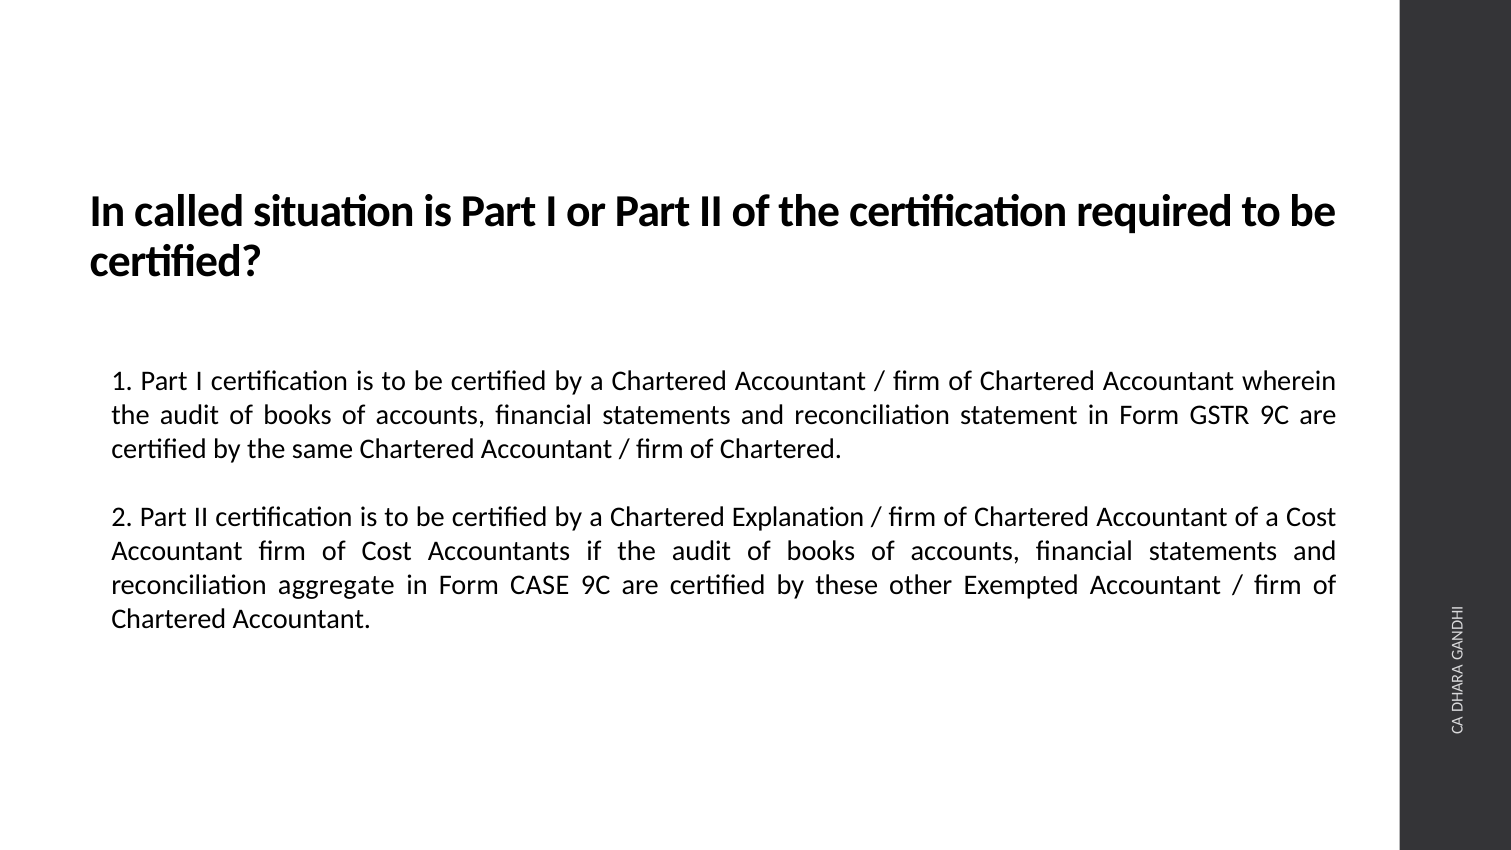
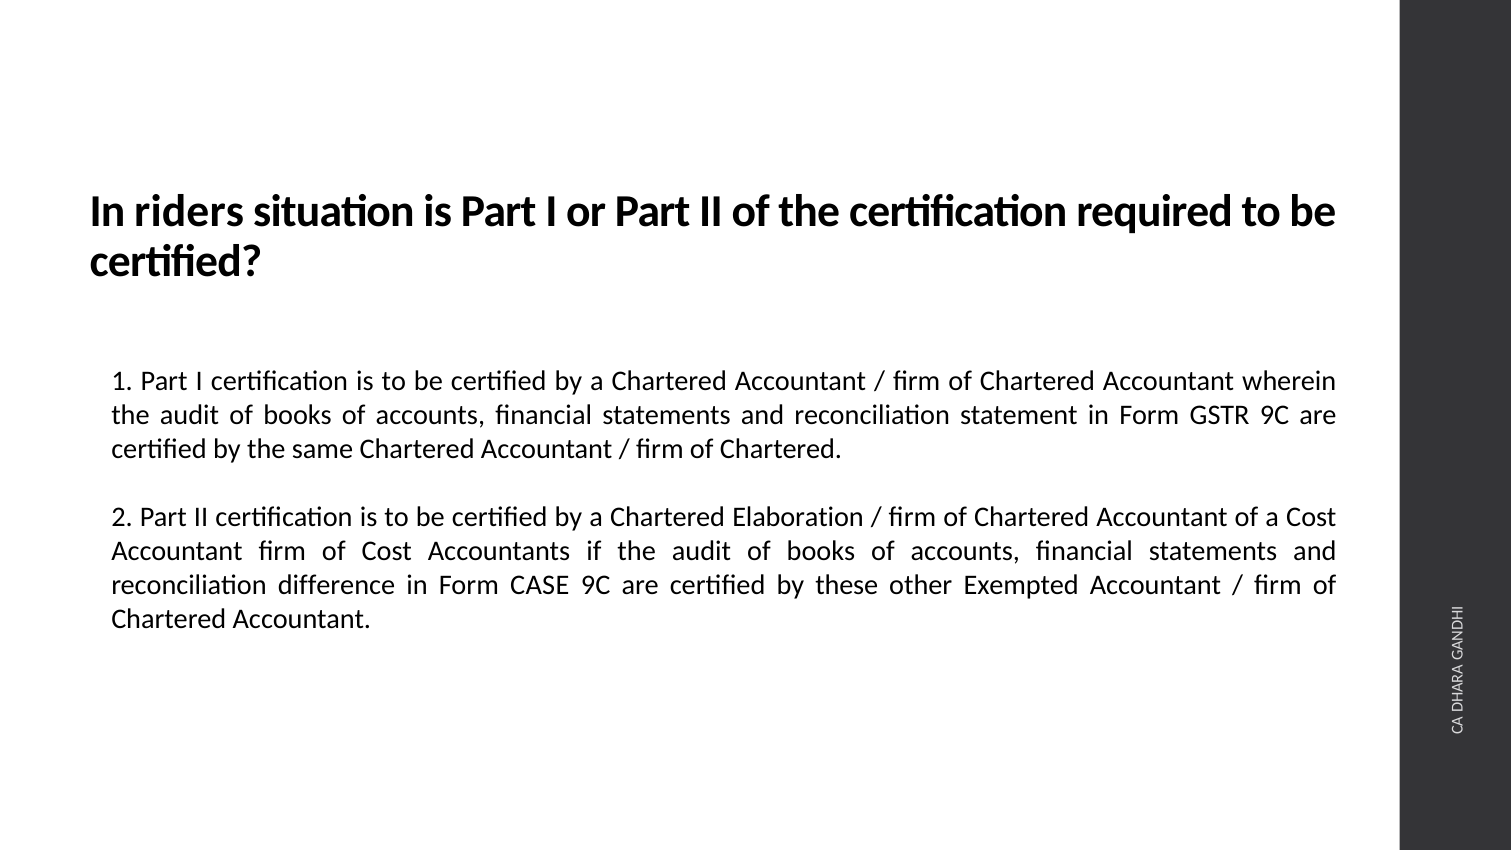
called: called -> riders
Explanation: Explanation -> Elaboration
aggregate: aggregate -> difference
